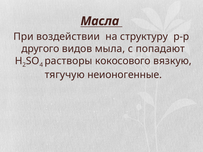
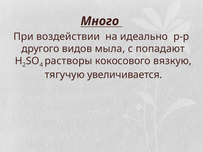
Масла: Масла -> Много
структуру: структуру -> идеально
неионогенные: неионогенные -> увеличивается
